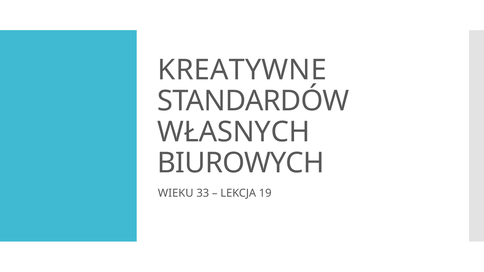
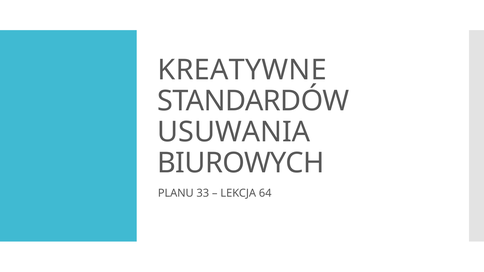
WŁASNYCH: WŁASNYCH -> USUWANIA
WIEKU: WIEKU -> PLANU
19: 19 -> 64
